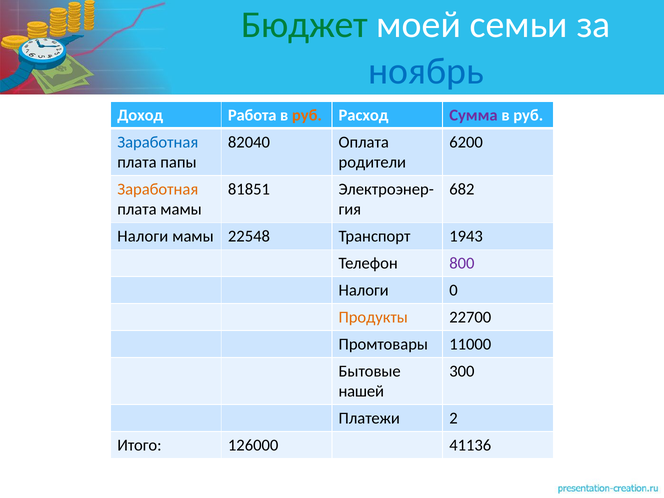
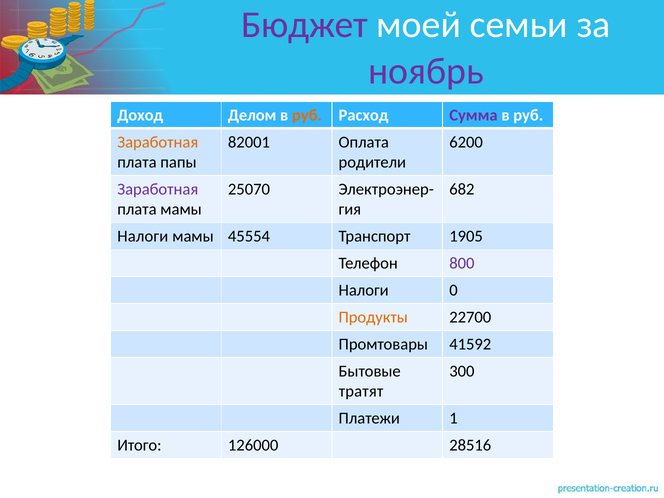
Бюджет colour: green -> purple
ноябрь colour: blue -> purple
Работа: Работа -> Делом
Заработная at (158, 142) colour: blue -> orange
82040: 82040 -> 82001
Заработная at (158, 189) colour: orange -> purple
81851: 81851 -> 25070
22548: 22548 -> 45554
1943: 1943 -> 1905
11000: 11000 -> 41592
нашей: нашей -> тратят
2: 2 -> 1
41136: 41136 -> 28516
